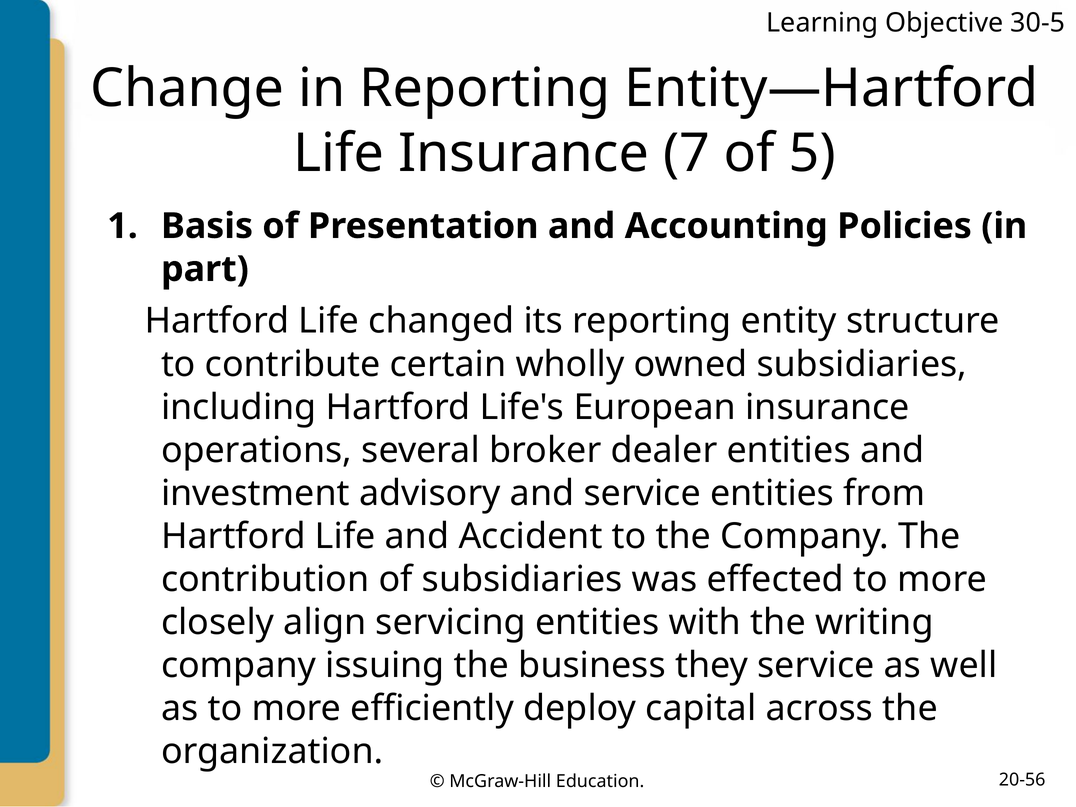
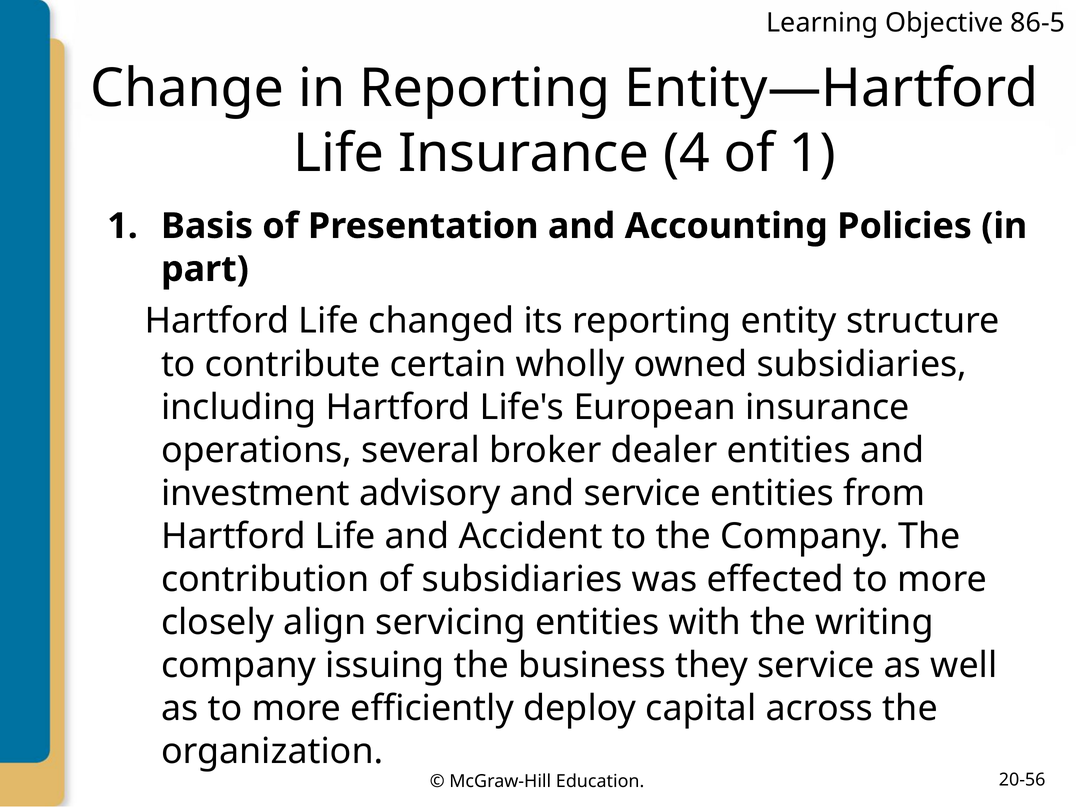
30-5: 30-5 -> 86-5
7: 7 -> 4
of 5: 5 -> 1
